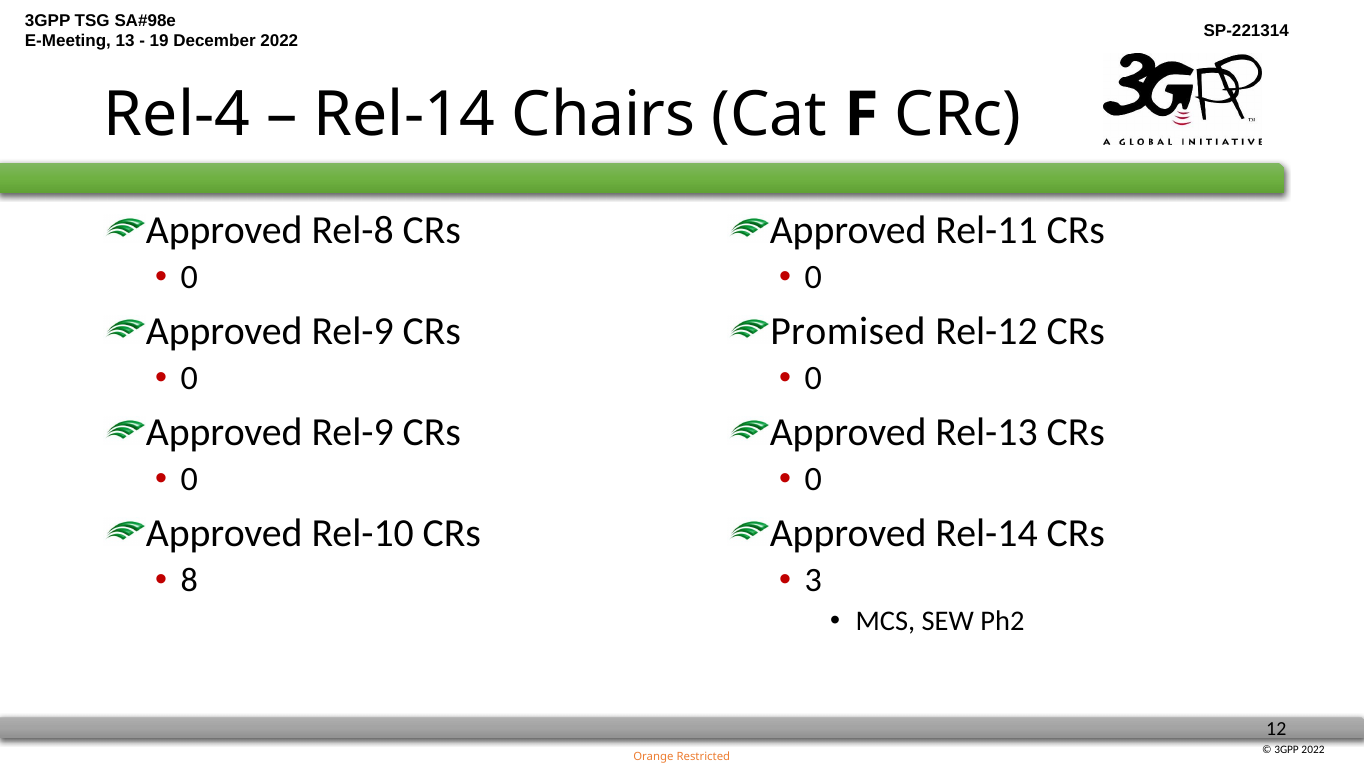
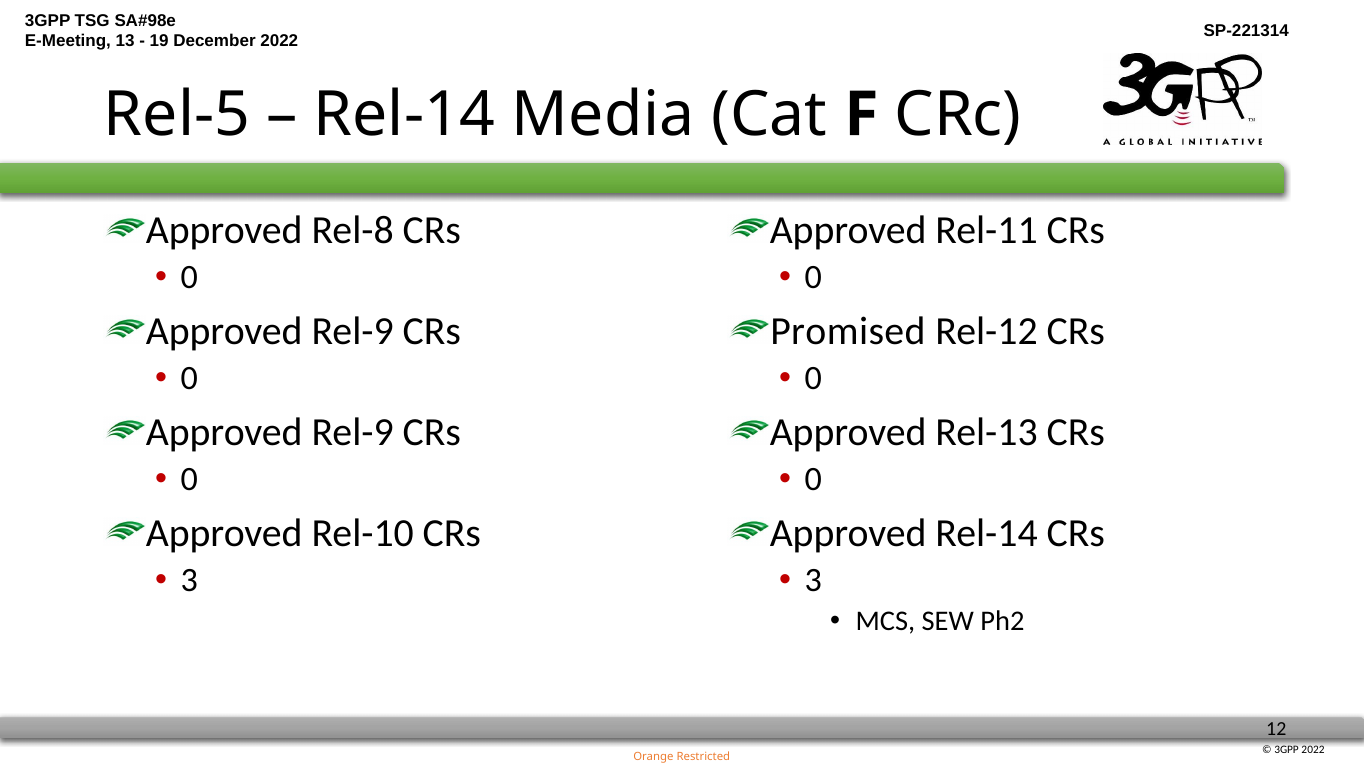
Rel-4: Rel-4 -> Rel-5
Chairs: Chairs -> Media
8 at (189, 581): 8 -> 3
